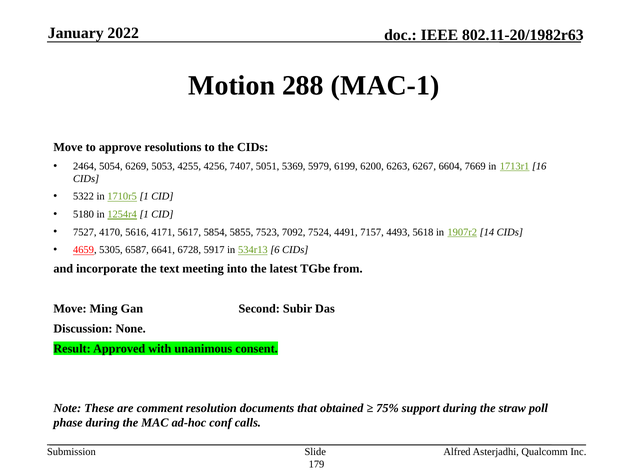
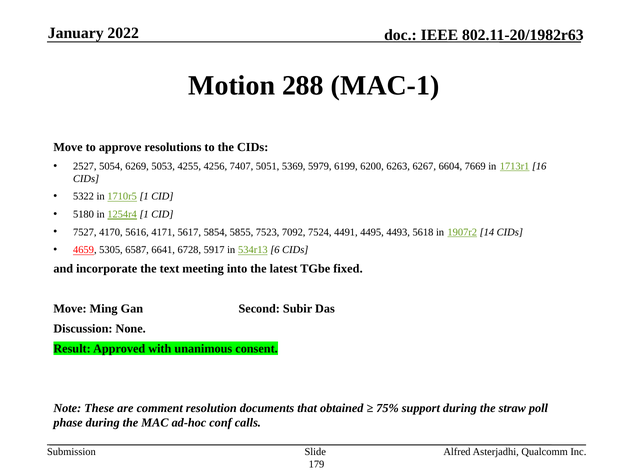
2464: 2464 -> 2527
7157: 7157 -> 4495
from: from -> fixed
